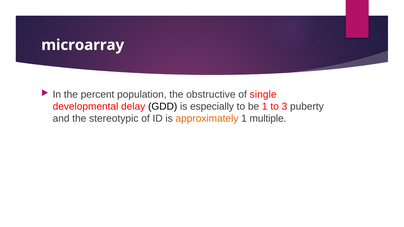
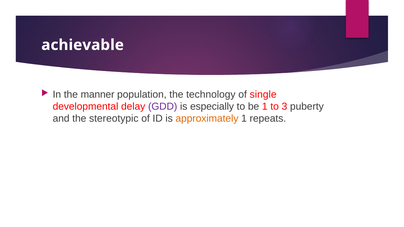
microarray: microarray -> achievable
percent: percent -> manner
obstructive: obstructive -> technology
GDD colour: black -> purple
multiple: multiple -> repeats
